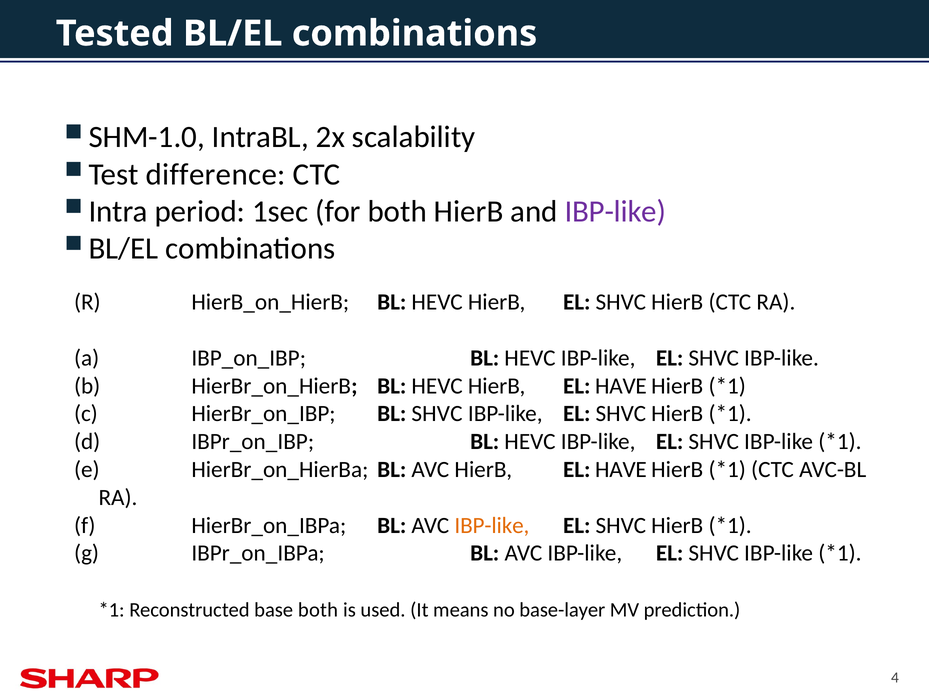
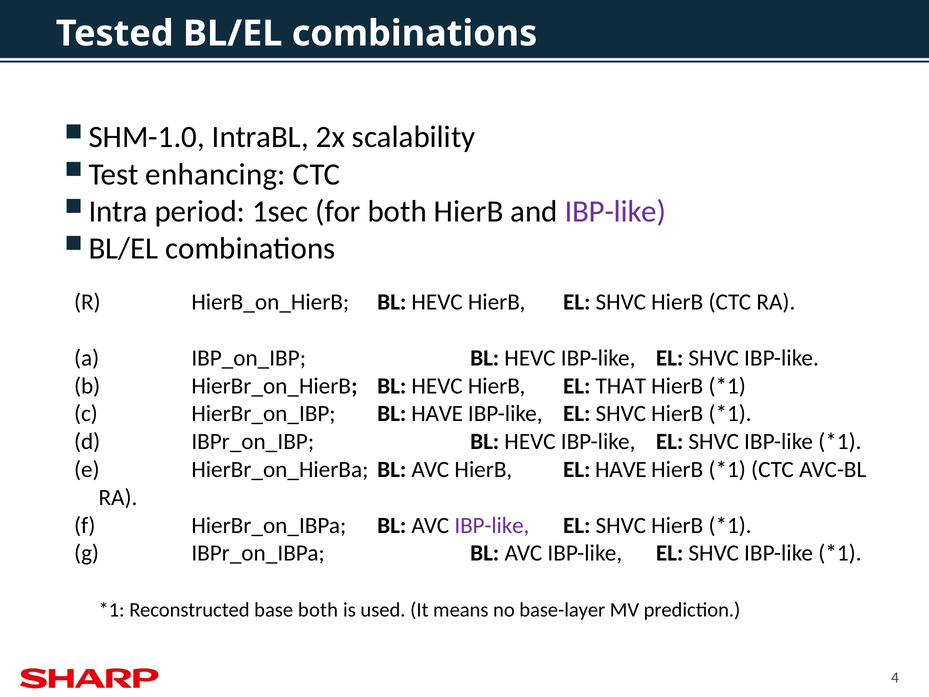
difference: difference -> enhancing
HEVC HierB EL HAVE: HAVE -> THAT
BL SHVC: SHVC -> HAVE
IBP-like at (492, 525) colour: orange -> purple
